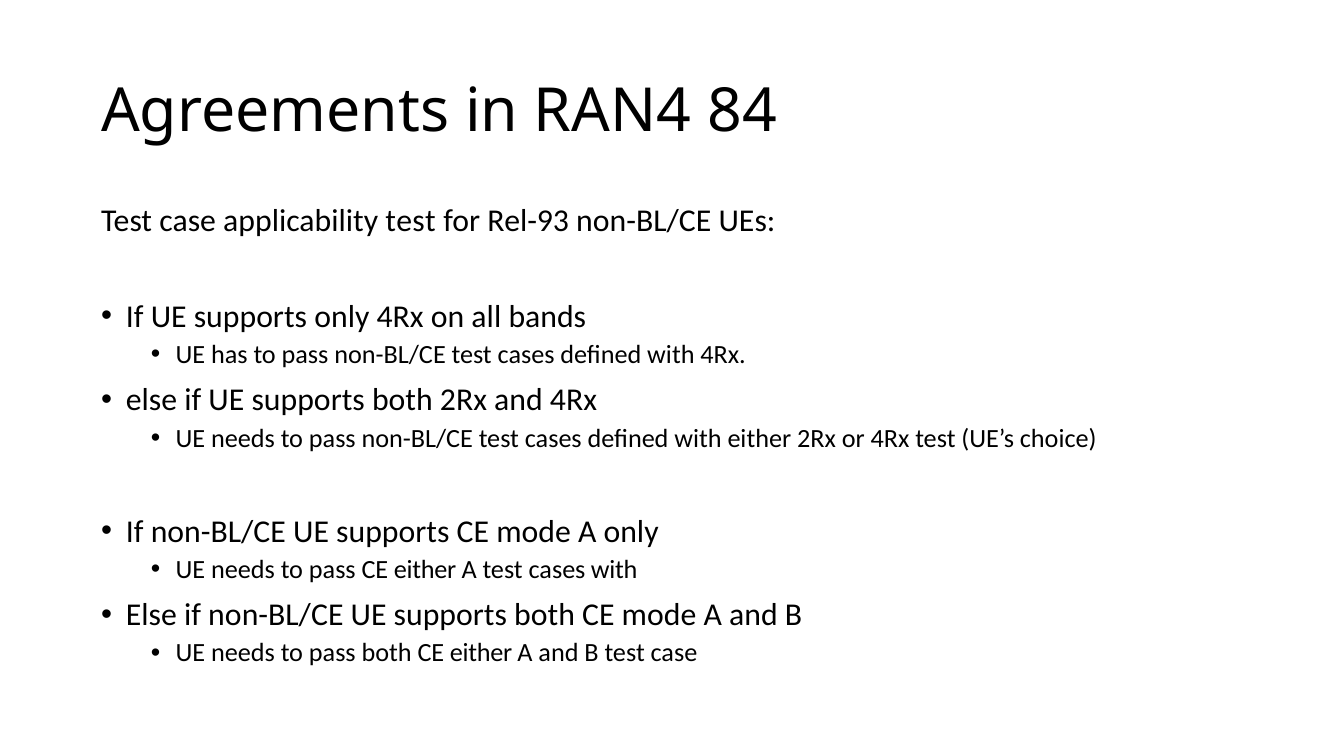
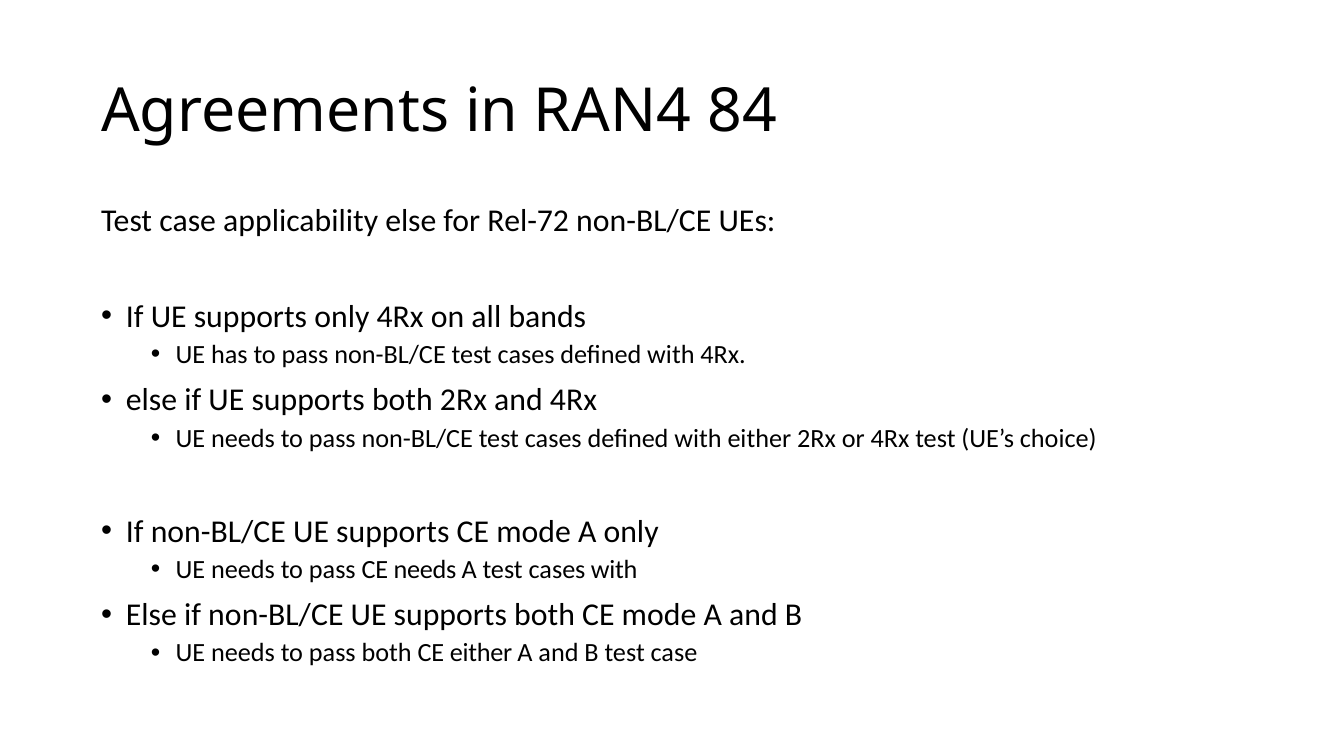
applicability test: test -> else
Rel-93: Rel-93 -> Rel-72
pass CE either: either -> needs
